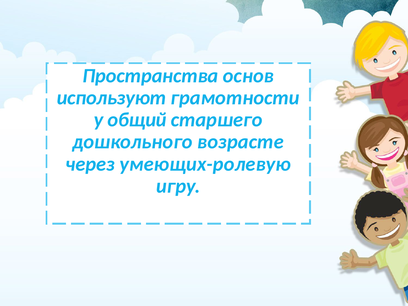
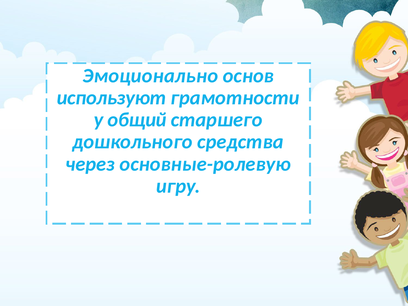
Пространства: Пространства -> Эмоционально
возрасте: возрасте -> средства
умеющих-ролевую: умеющих-ролевую -> основные-ролевую
